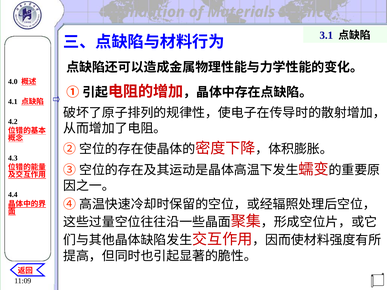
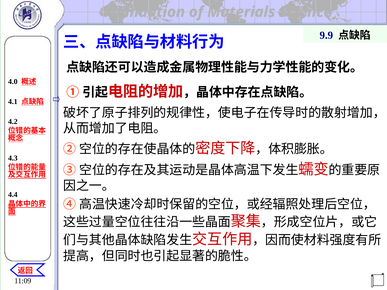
3.1: 3.1 -> 9.9
